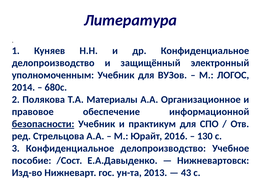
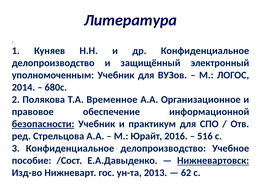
Материалы: Материалы -> Временное
130: 130 -> 516
Нижневартовск underline: none -> present
43: 43 -> 62
